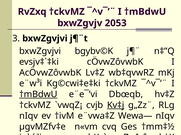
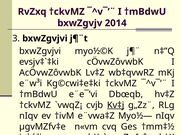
2053: 2053 -> 2014
bgybv©K: bgybv©K -> myo½©K
†mBdwU at (38, 95) underline: present -> none
Wewa—: Wewa— -> Myo½—
